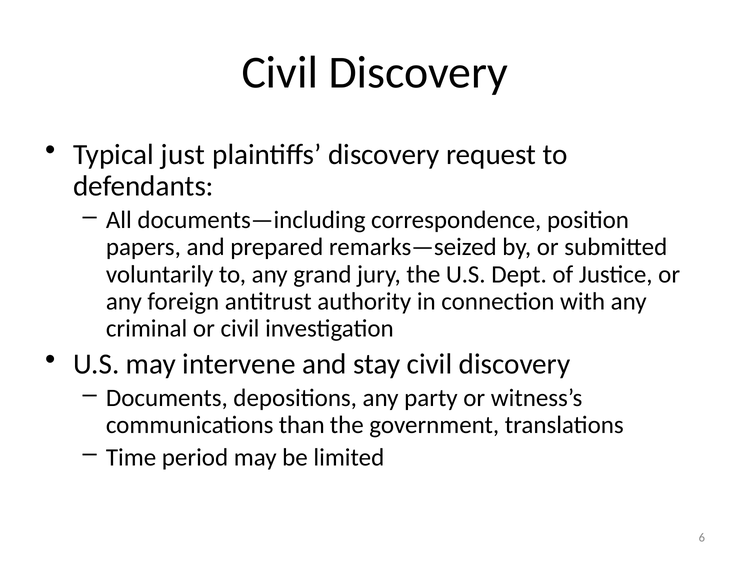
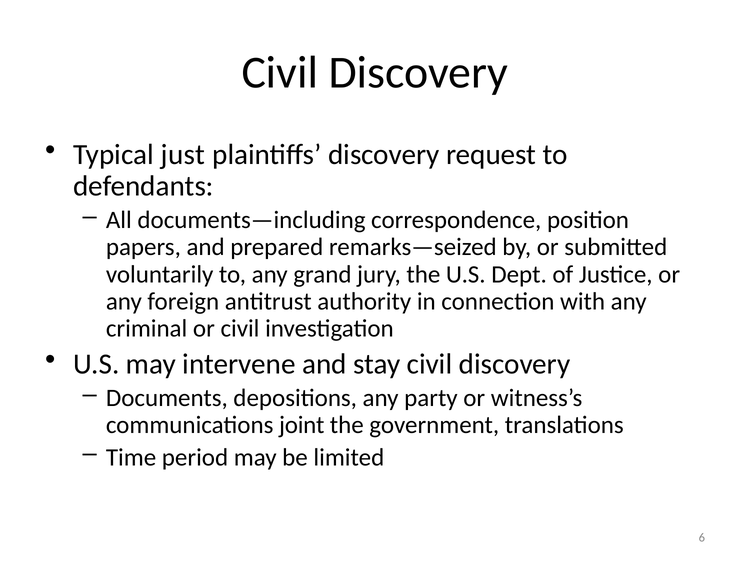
than: than -> joint
